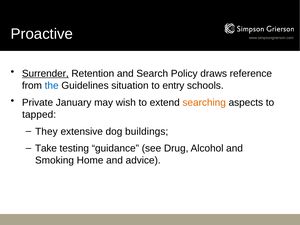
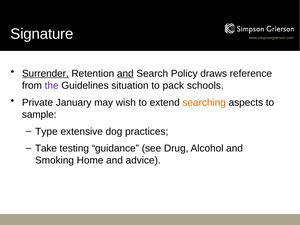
Proactive: Proactive -> Signature
and at (125, 73) underline: none -> present
the colour: blue -> purple
entry: entry -> pack
tapped: tapped -> sample
They: They -> Type
buildings: buildings -> practices
